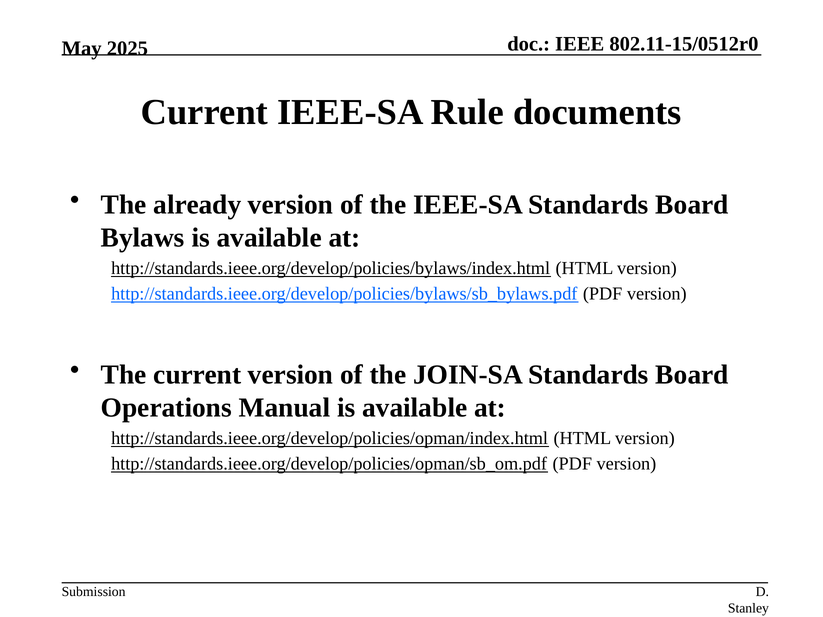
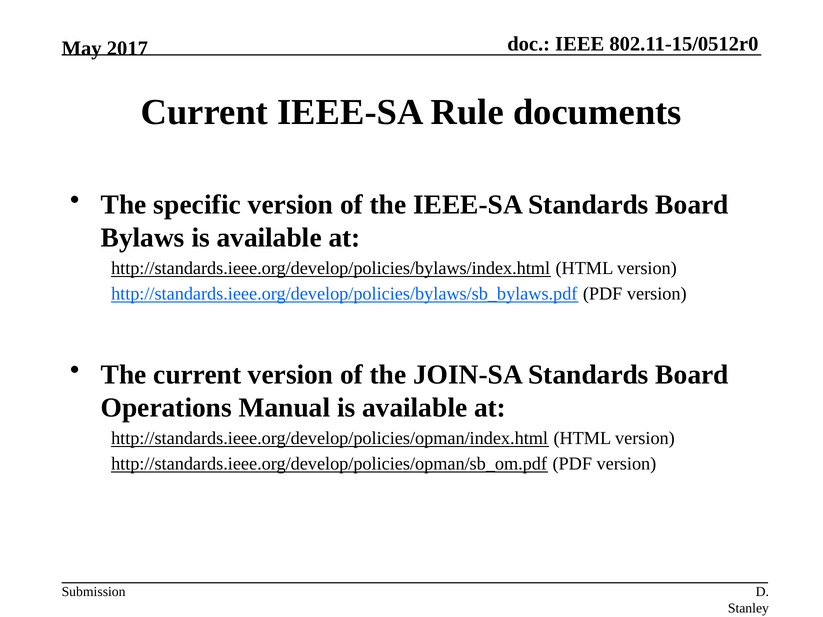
2025: 2025 -> 2017
already: already -> specific
